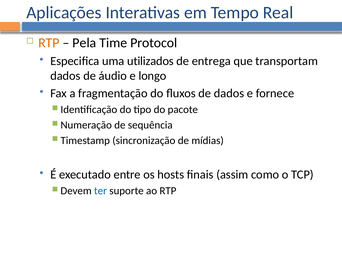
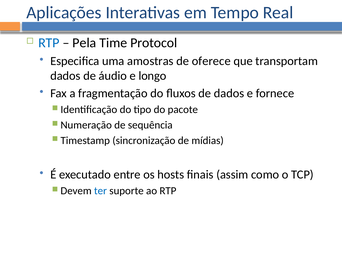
RTP at (49, 43) colour: orange -> blue
utilizados: utilizados -> amostras
entrega: entrega -> oferece
